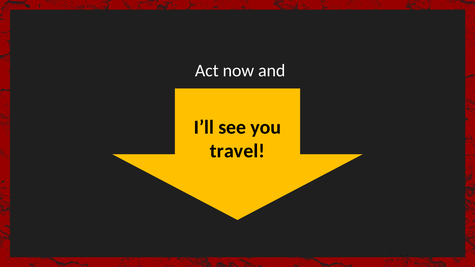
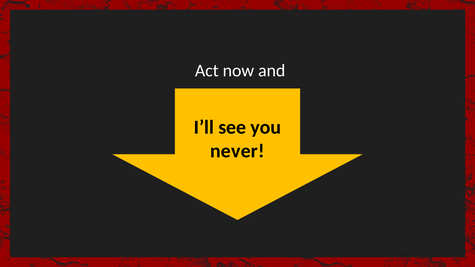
travel: travel -> never
